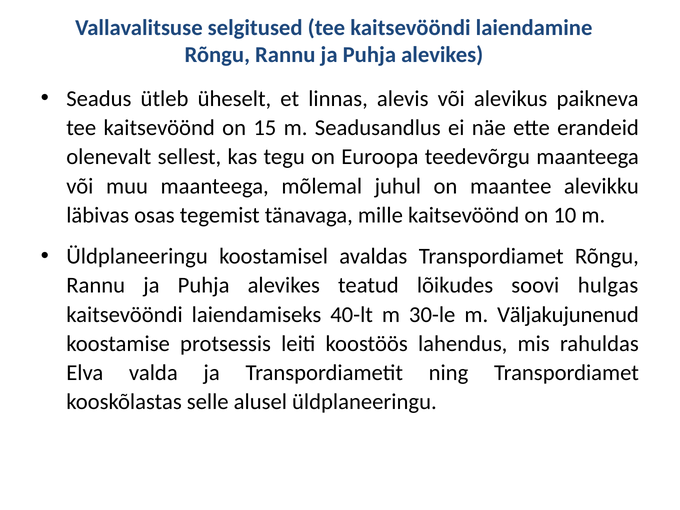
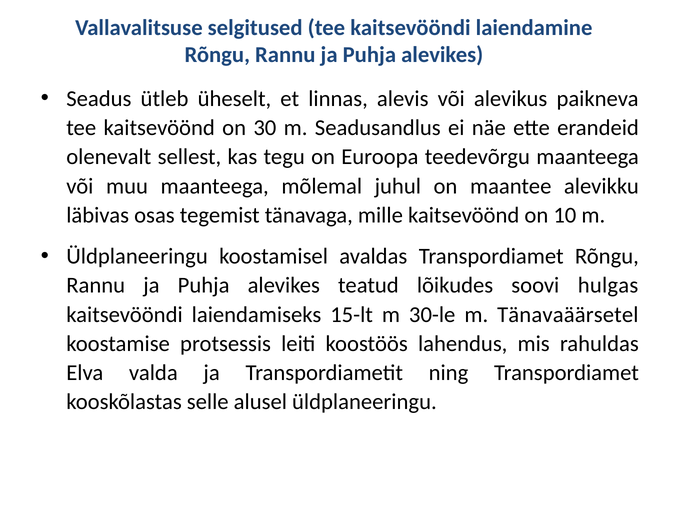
15: 15 -> 30
40-lt: 40-lt -> 15-lt
Väljakujunenud: Väljakujunenud -> Tänavaäärsetel
